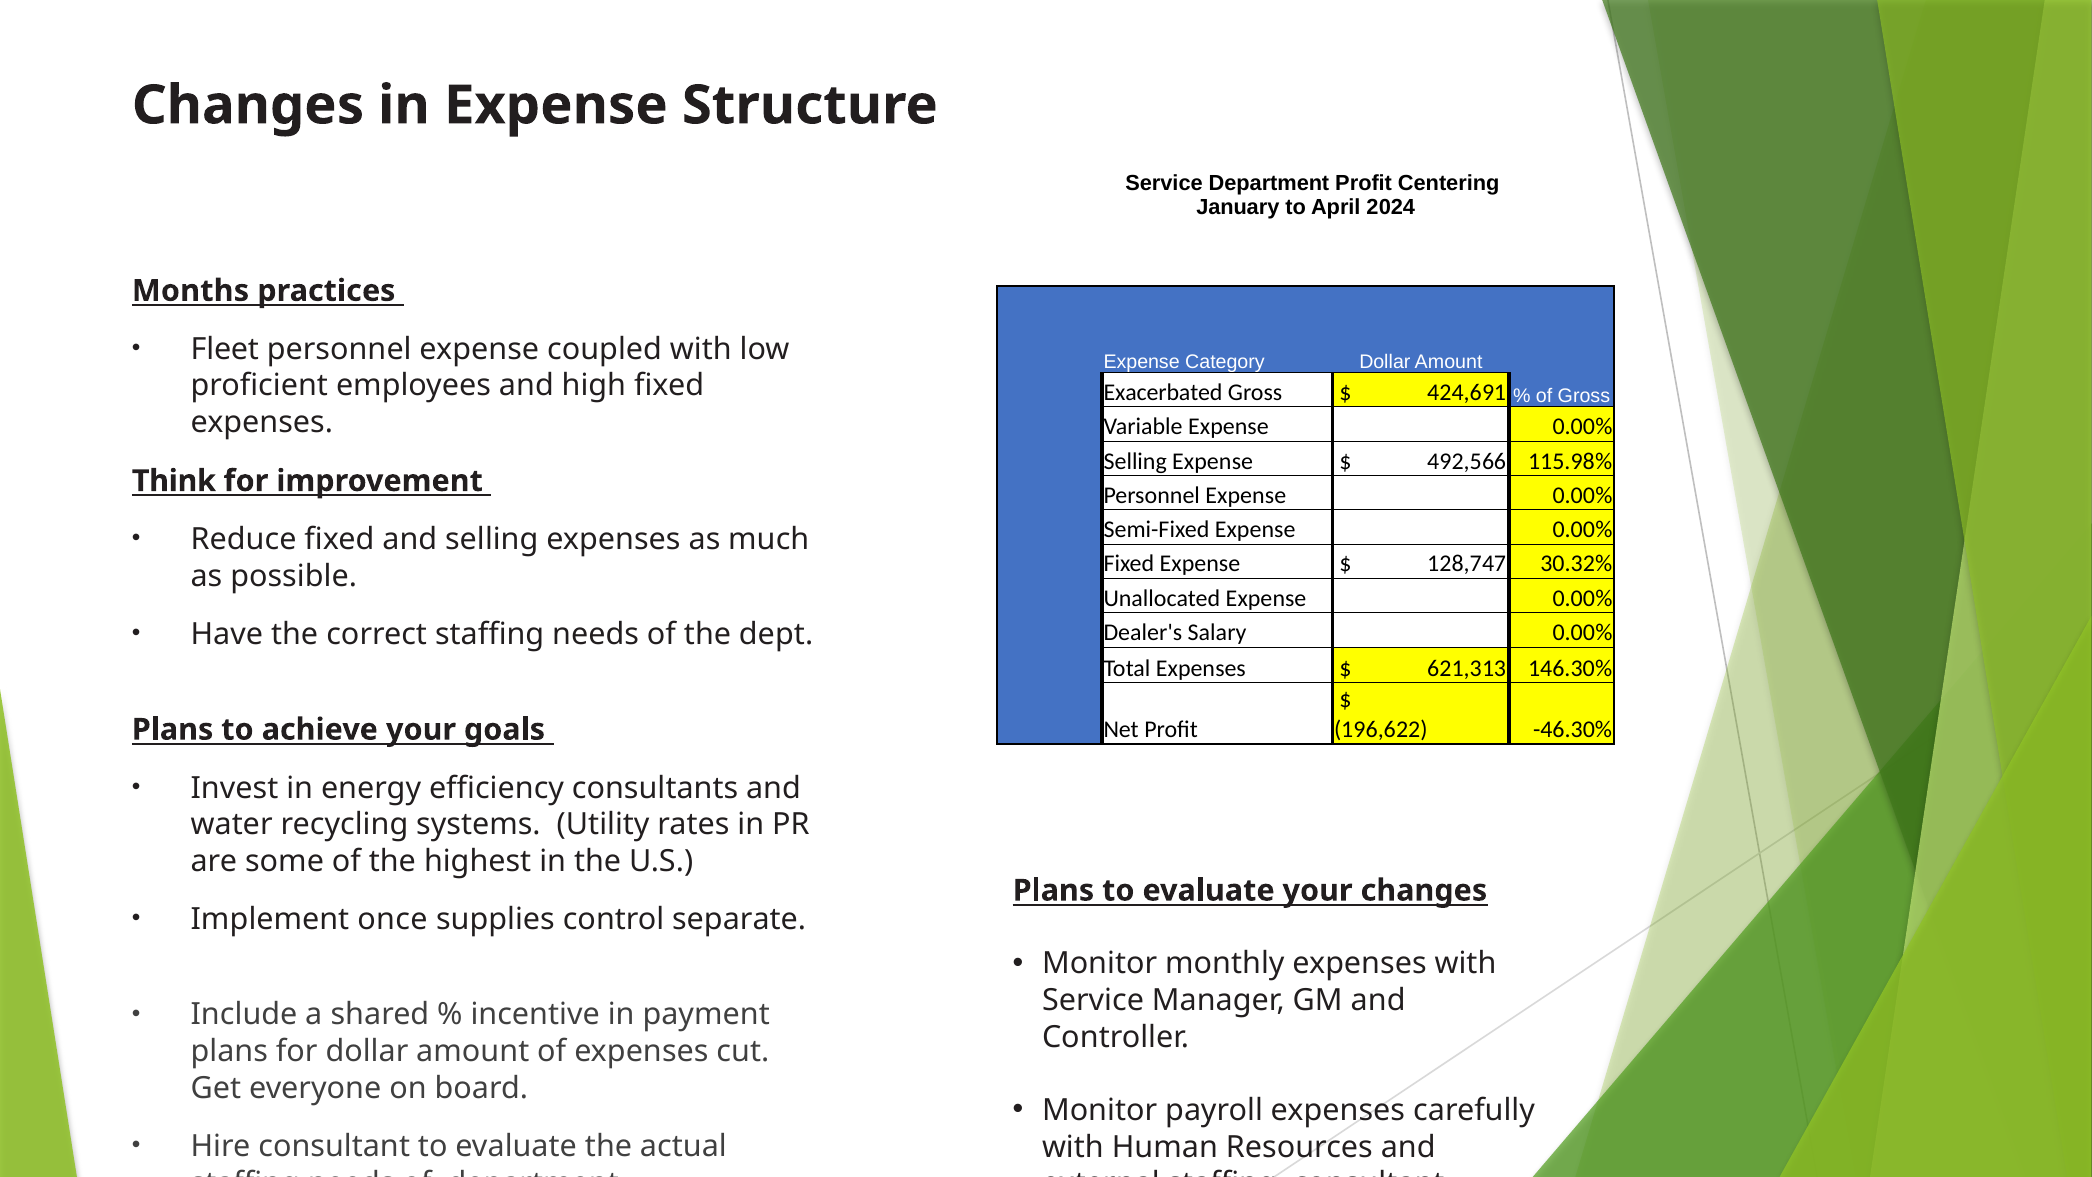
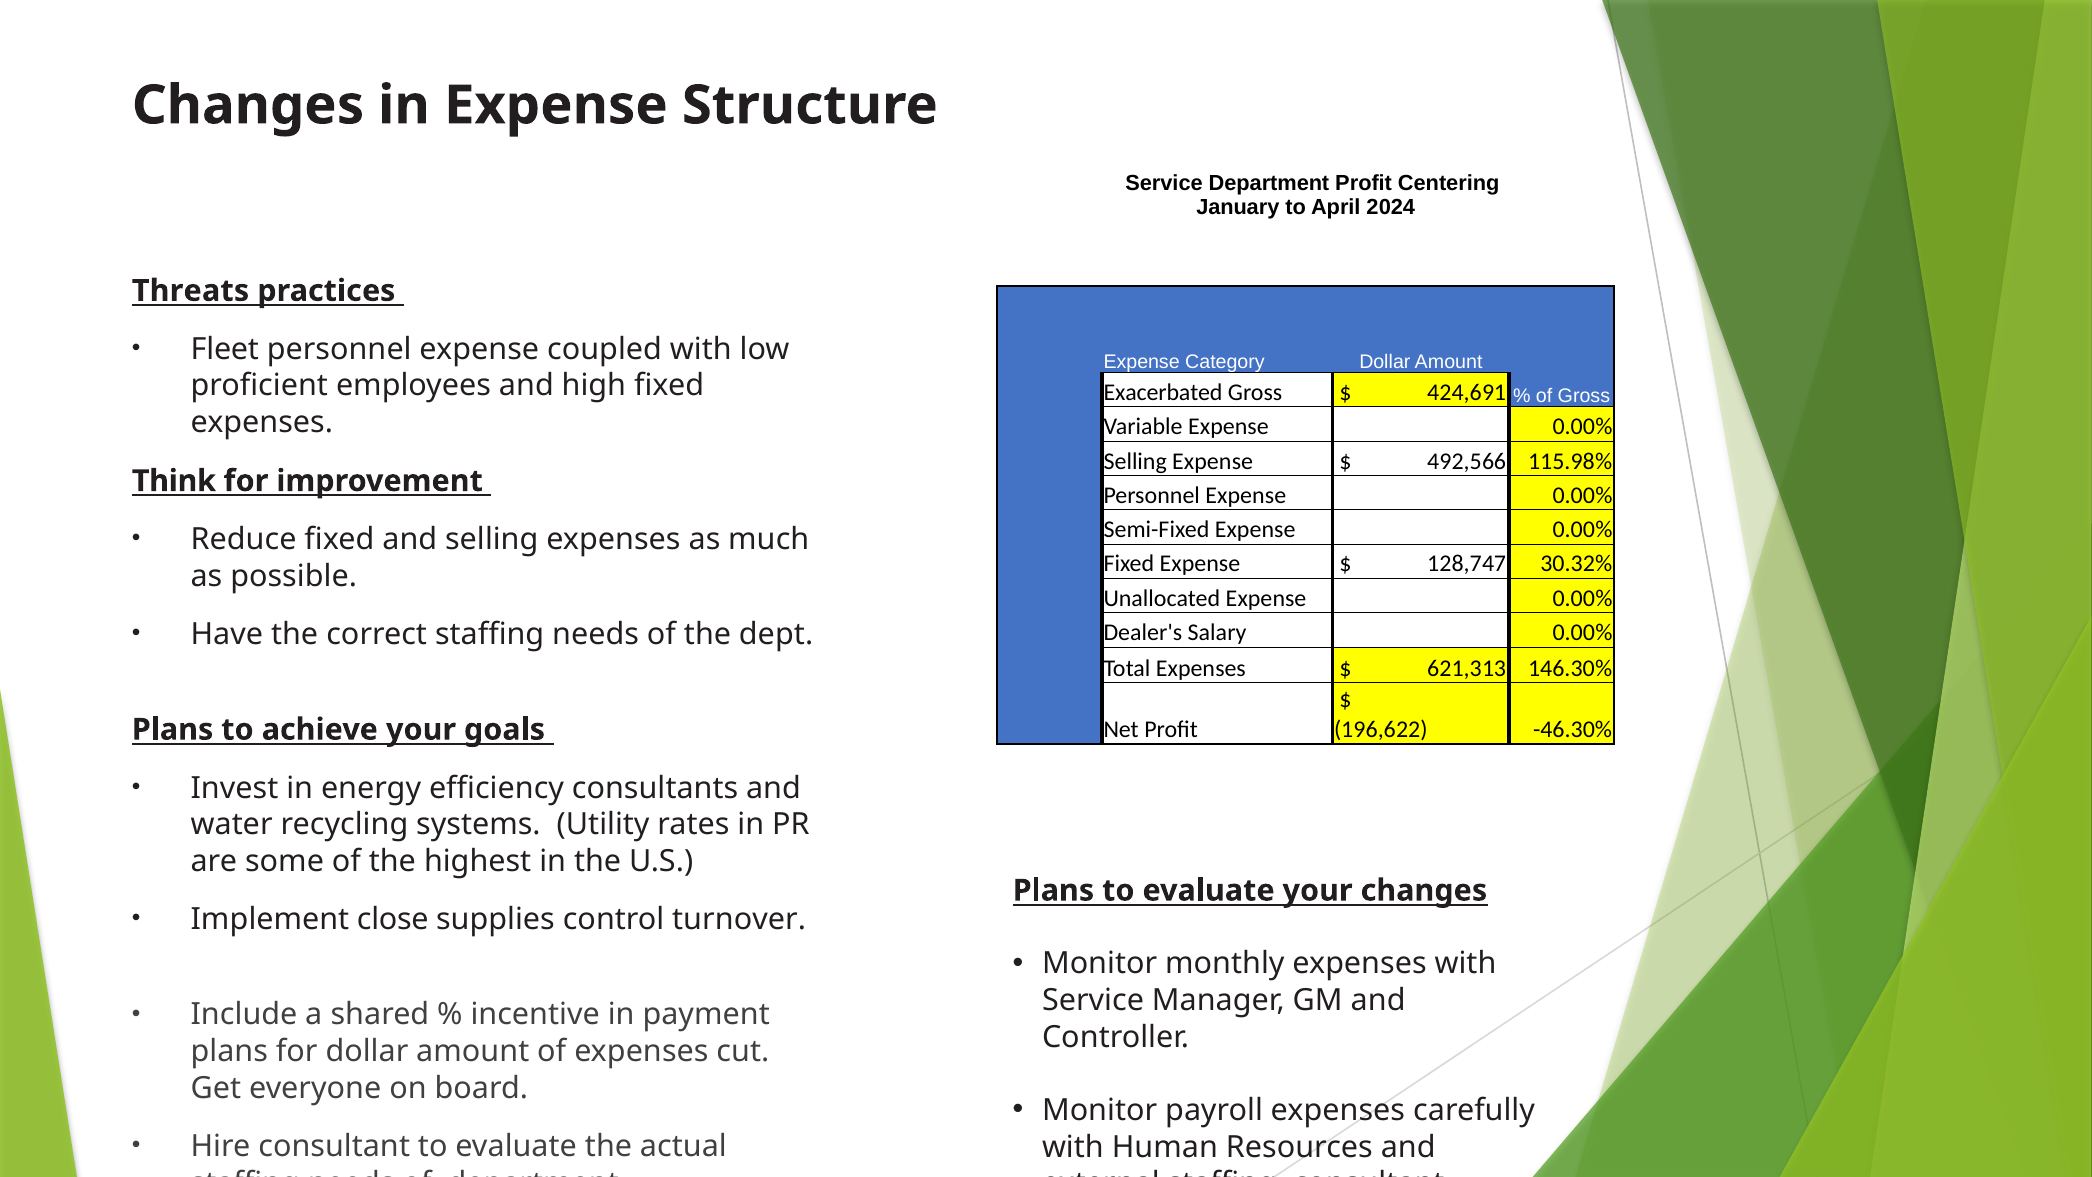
Months: Months -> Threats
once: once -> close
separate: separate -> turnover
